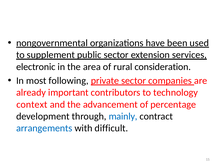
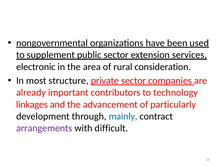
following: following -> structure
context: context -> linkages
percentage: percentage -> particularly
arrangements colour: blue -> purple
